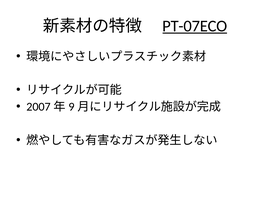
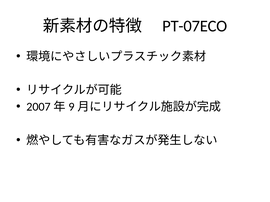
PT-07ECO underline: present -> none
